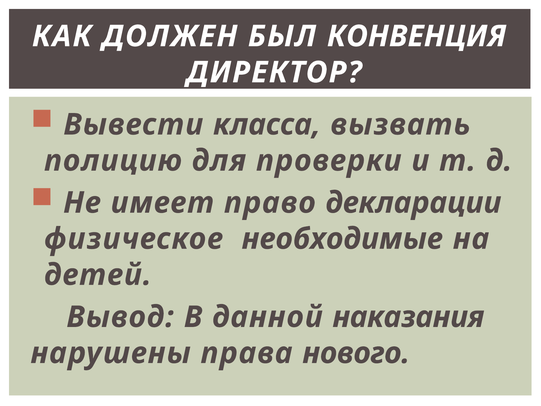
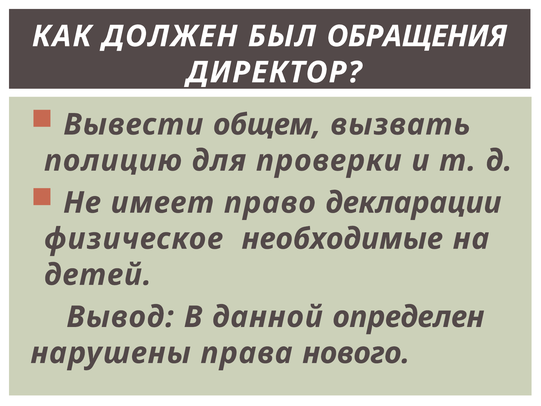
КОНВЕНЦИЯ: КОНВЕНЦИЯ -> ОБРАЩЕНИЯ
класса: класса -> общем
наказания: наказания -> определен
